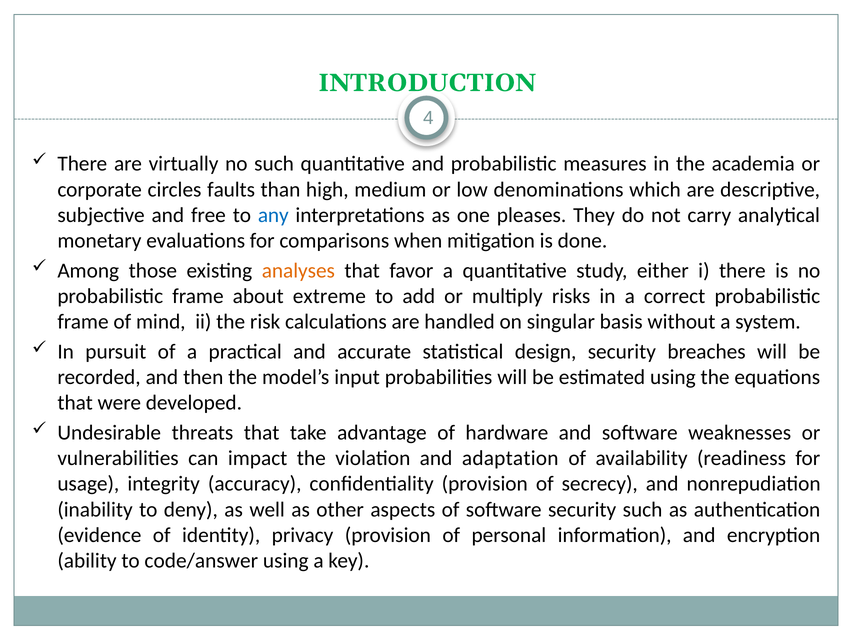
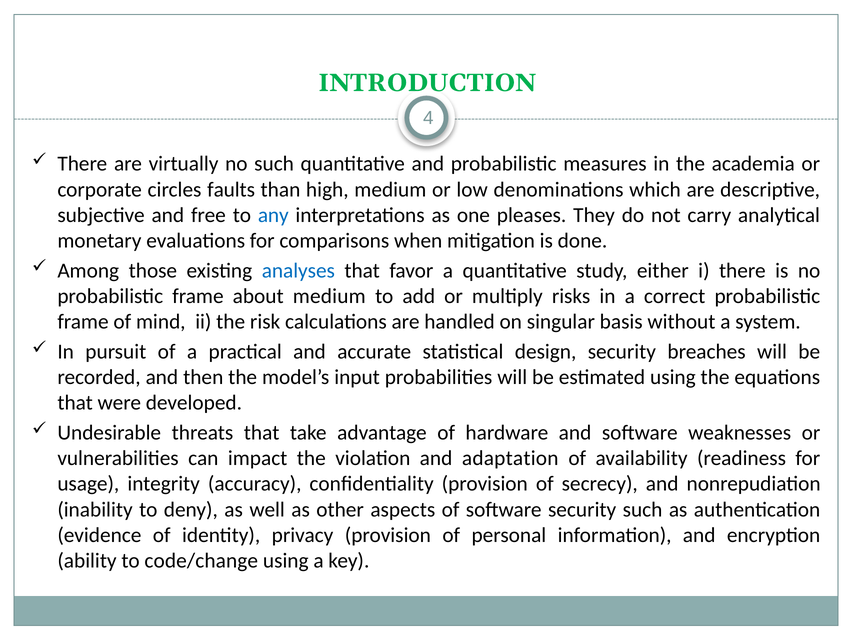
analyses colour: orange -> blue
about extreme: extreme -> medium
code/answer: code/answer -> code/change
